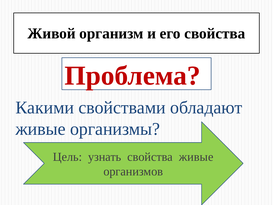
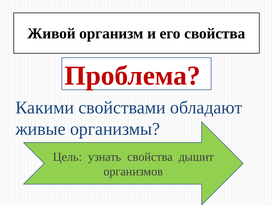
свойства живые: живые -> дышит
